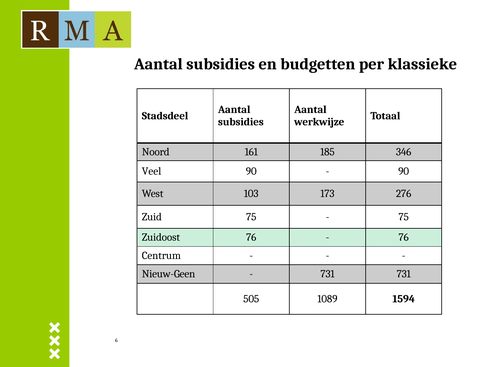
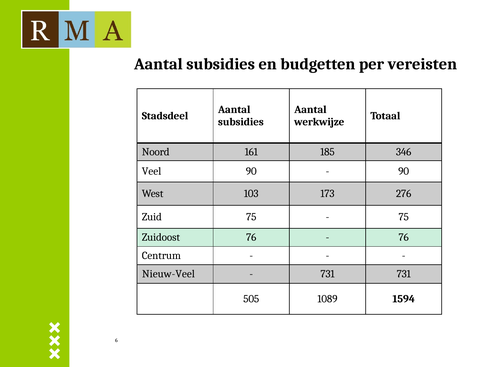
klassieke: klassieke -> vereisten
Nieuw-Geen: Nieuw-Geen -> Nieuw-Veel
